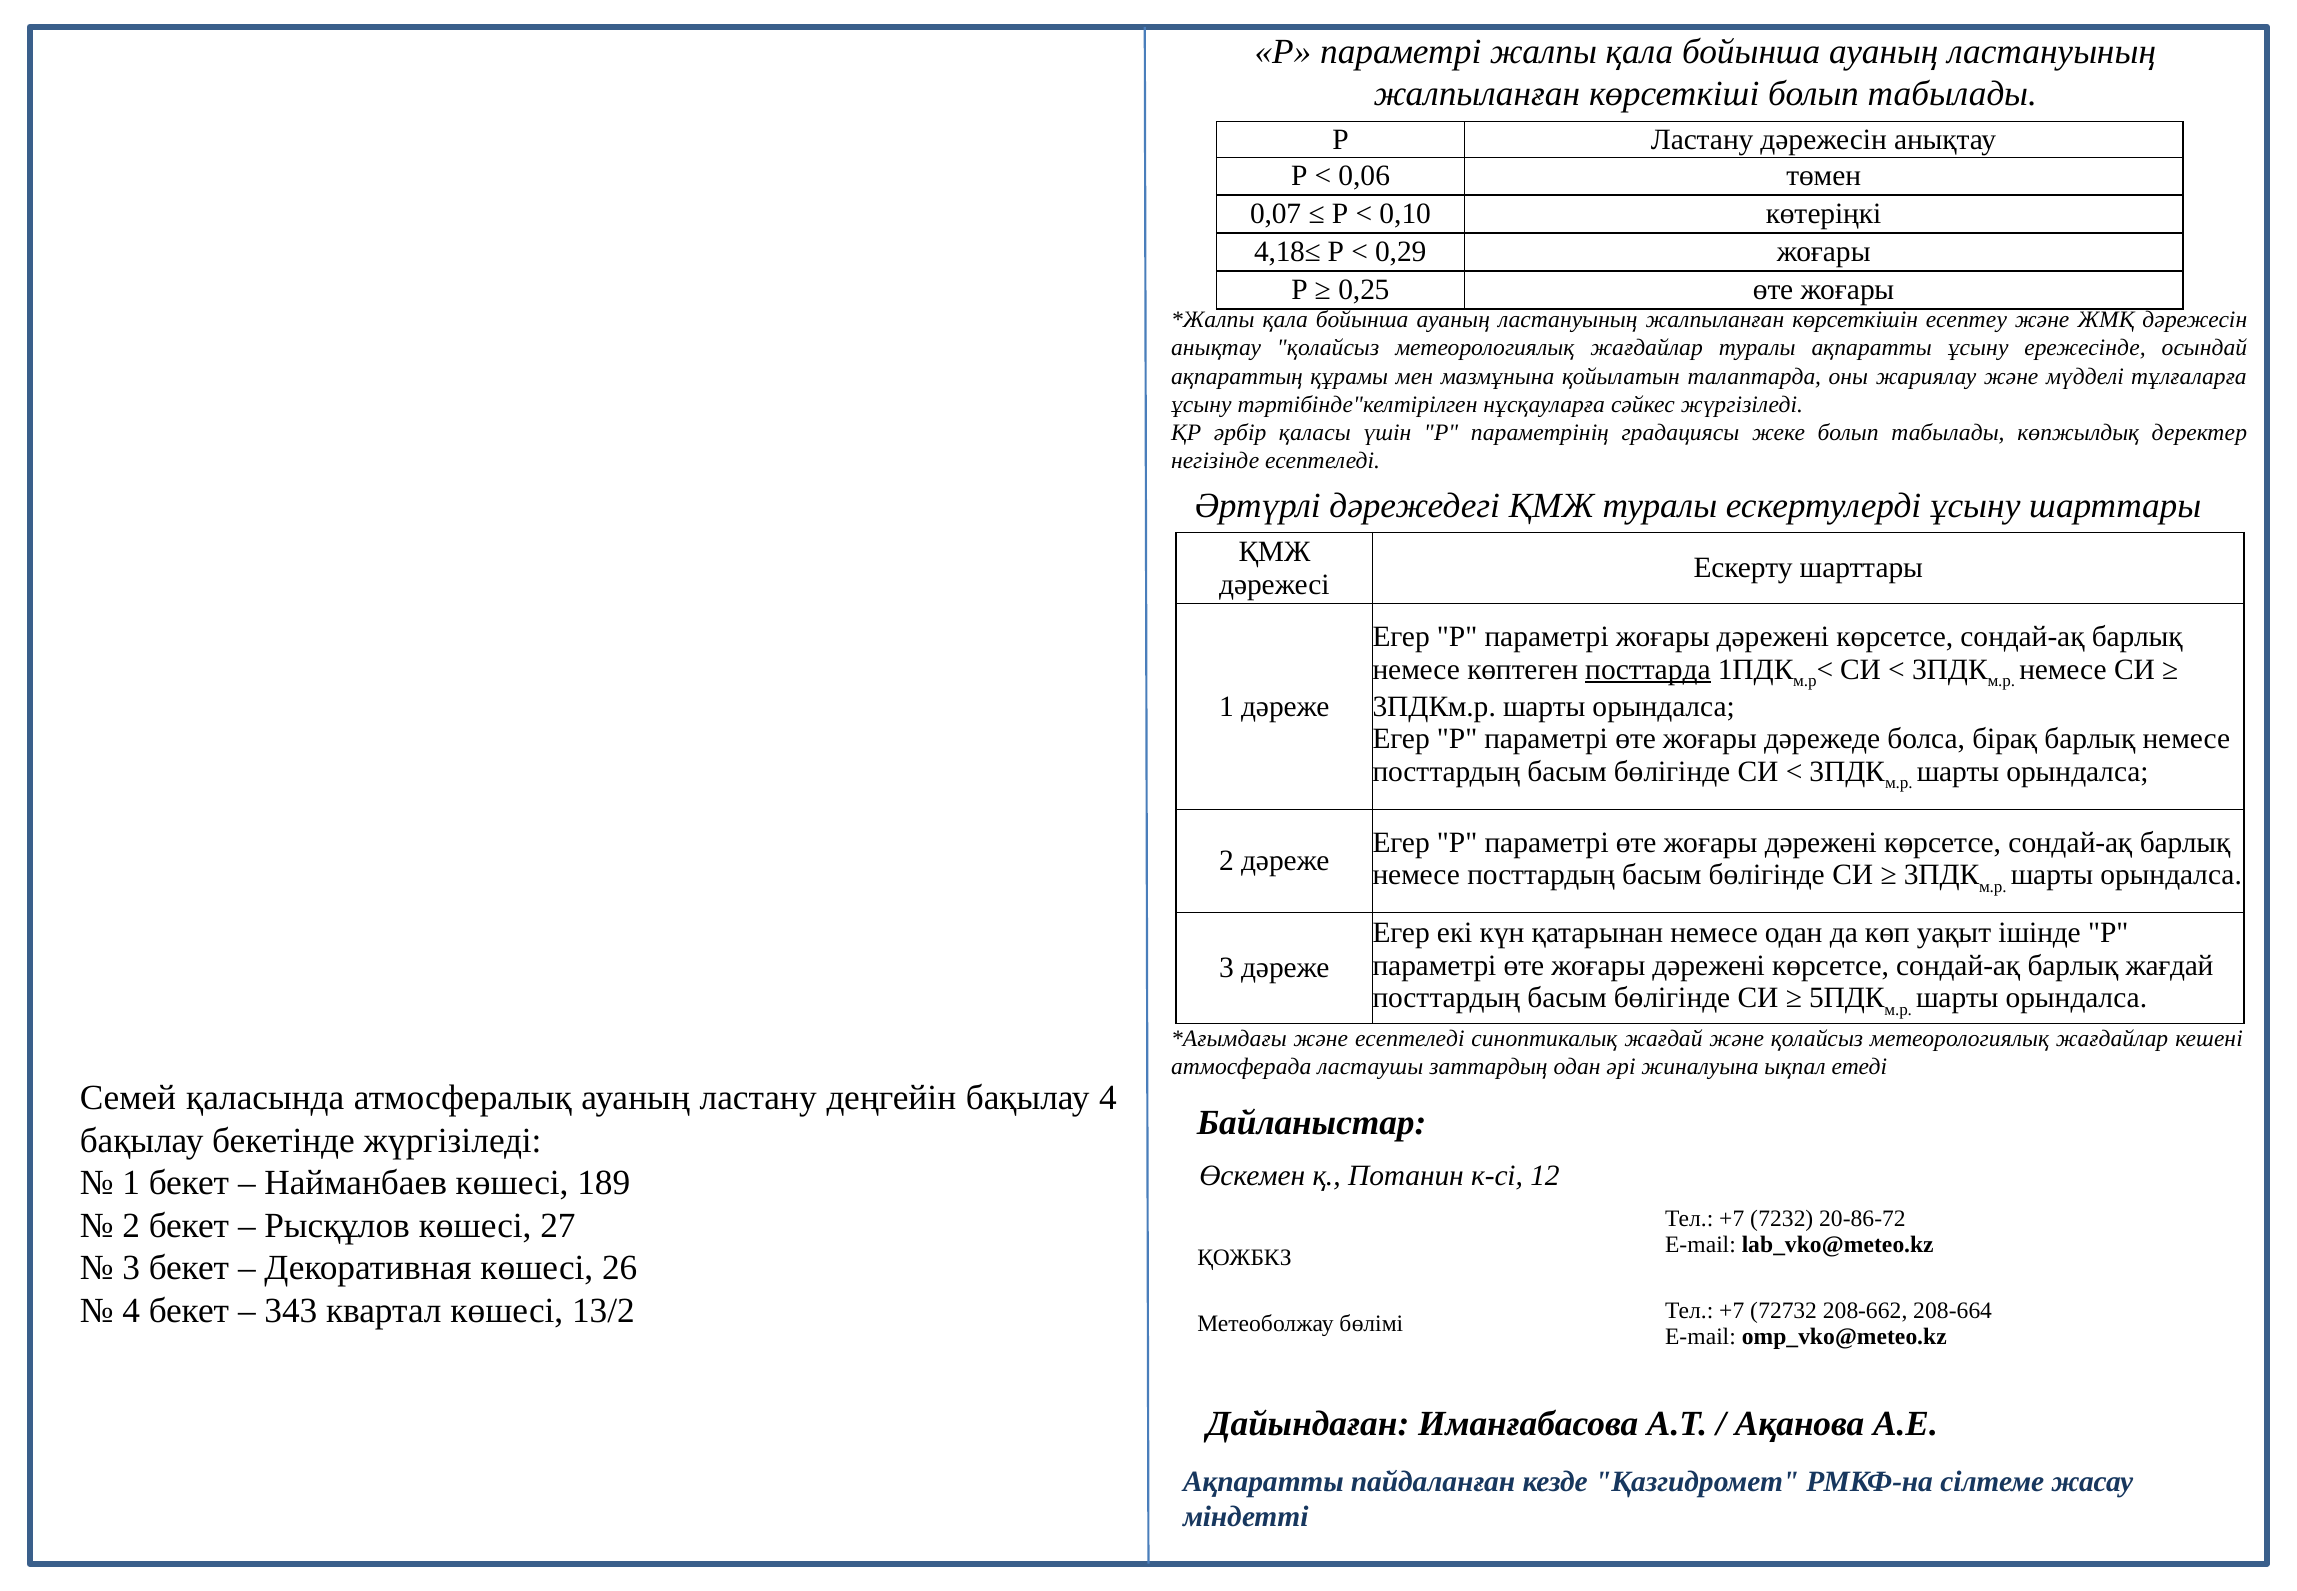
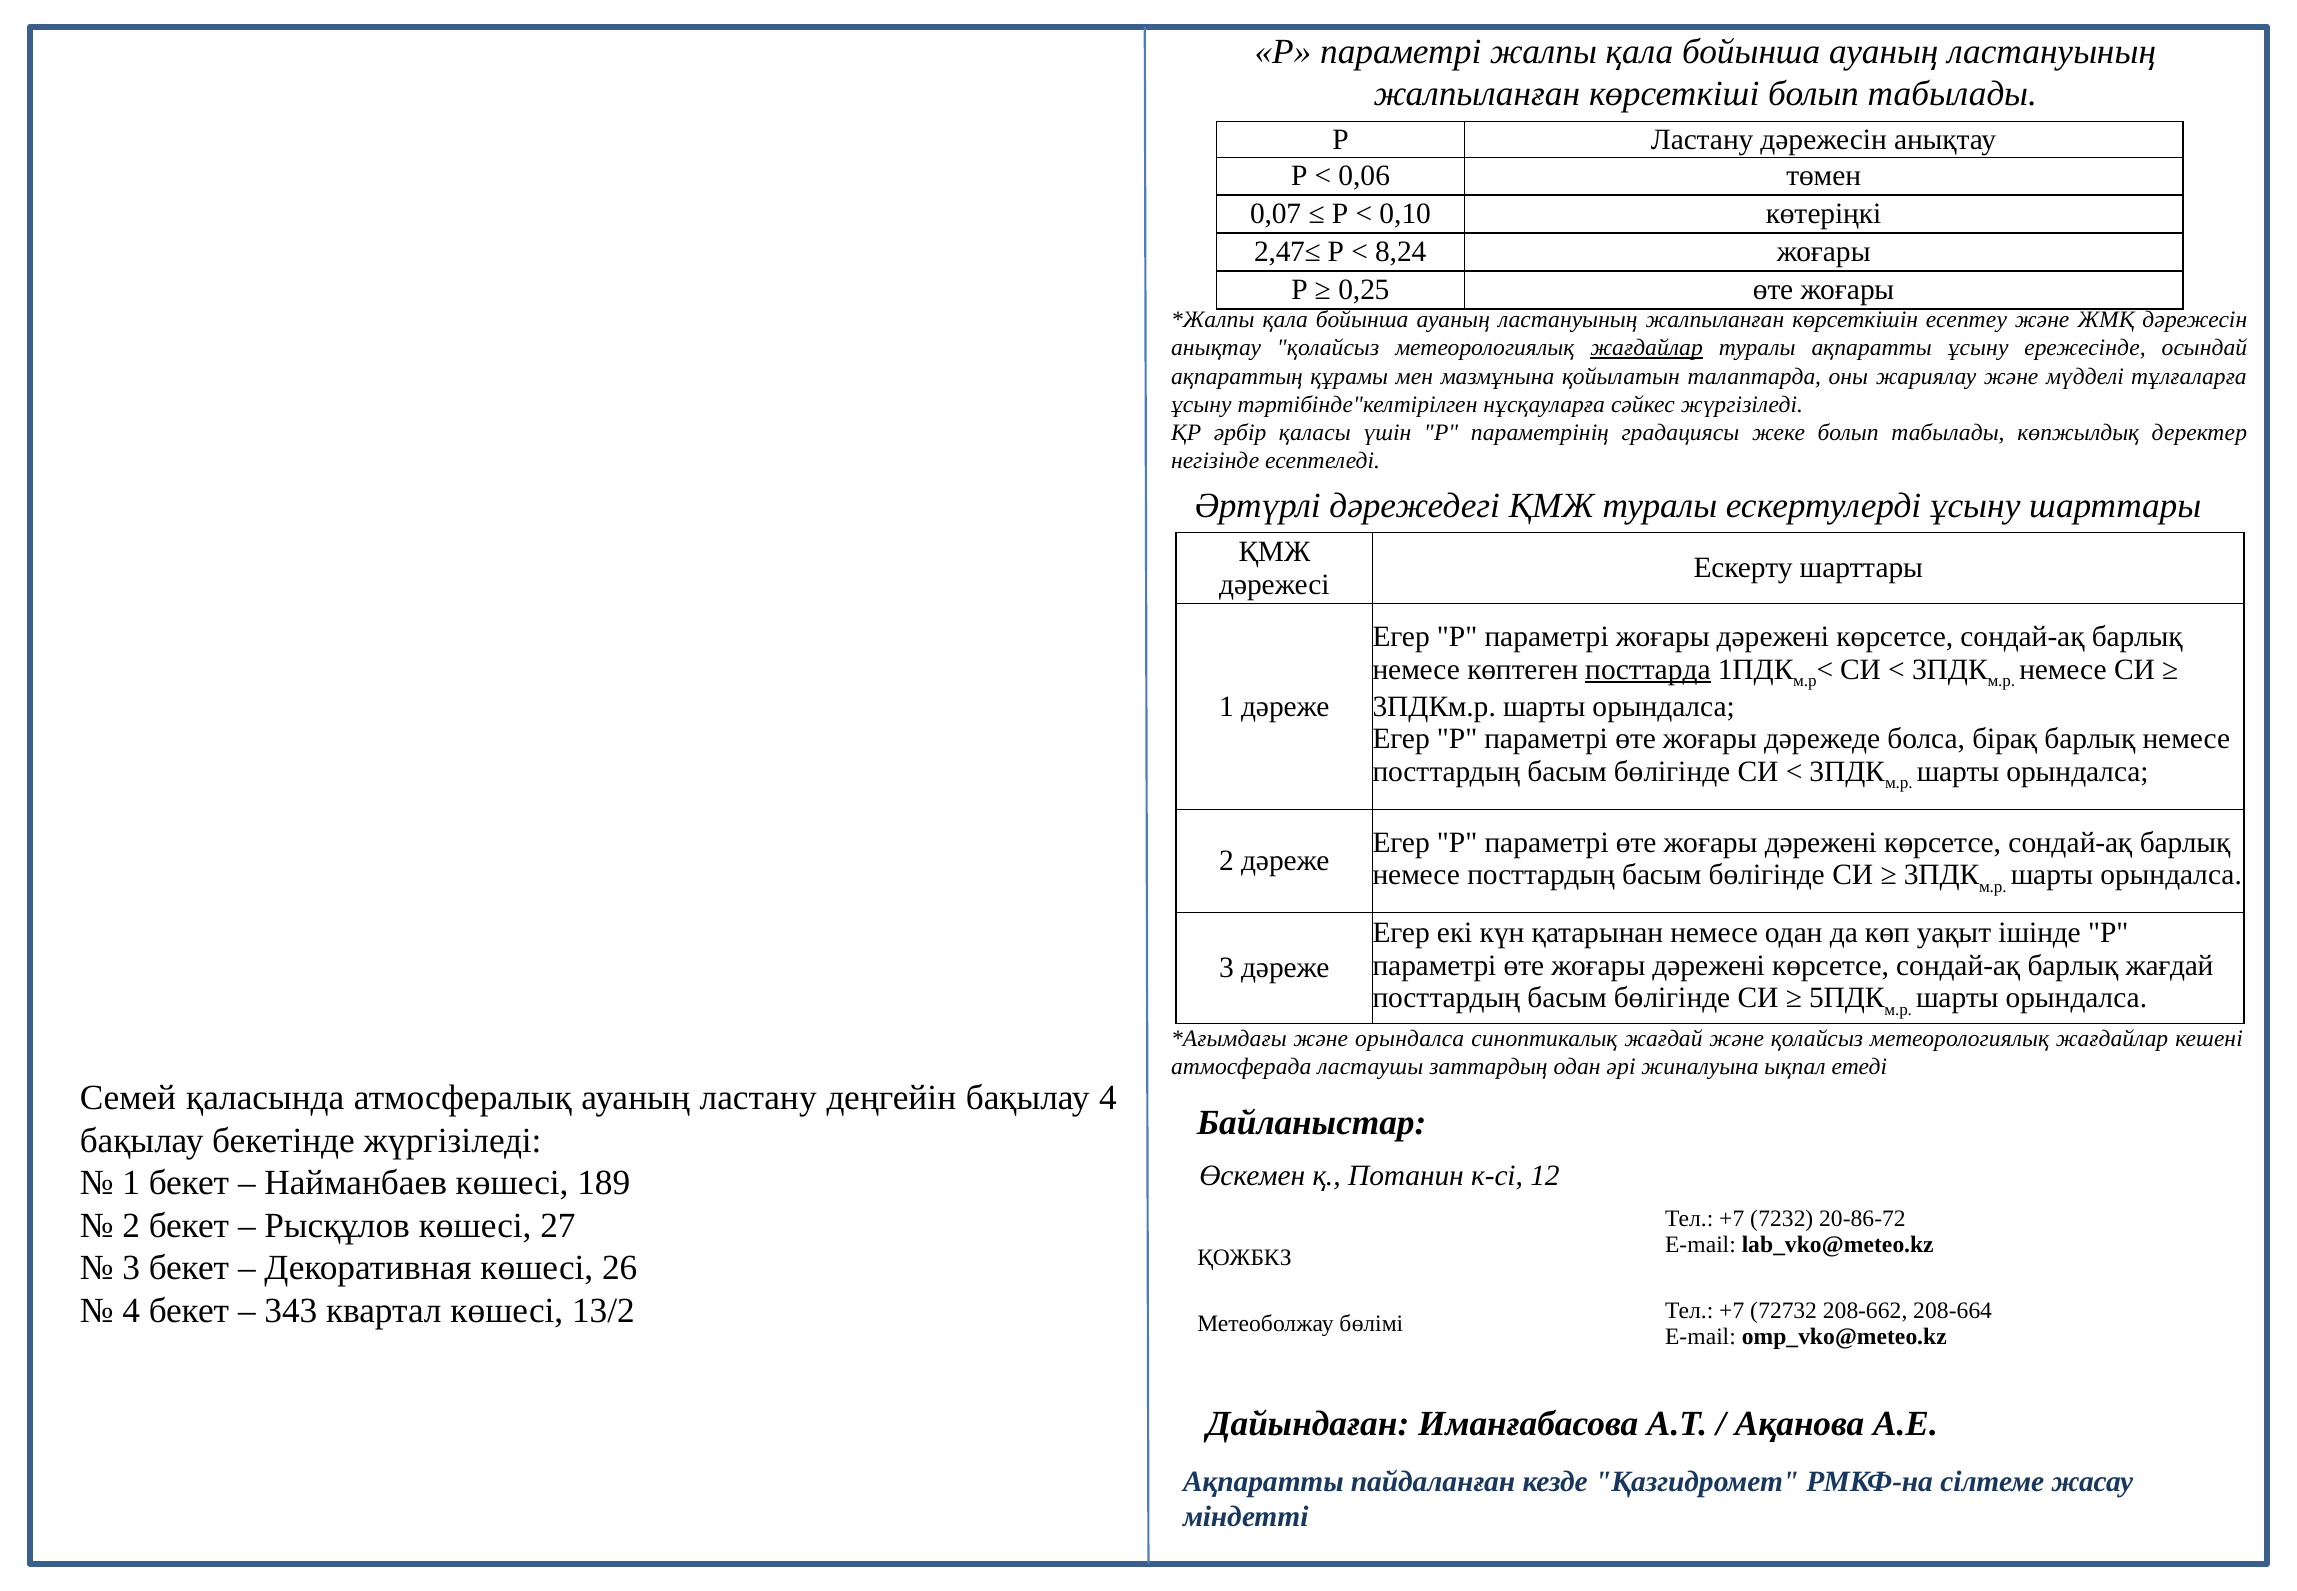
4,18≤: 4,18≤ -> 2,47≤
0,29: 0,29 -> 8,24
жағдайлар at (1647, 348) underline: none -> present
және есептеледі: есептеледі -> орындалса
